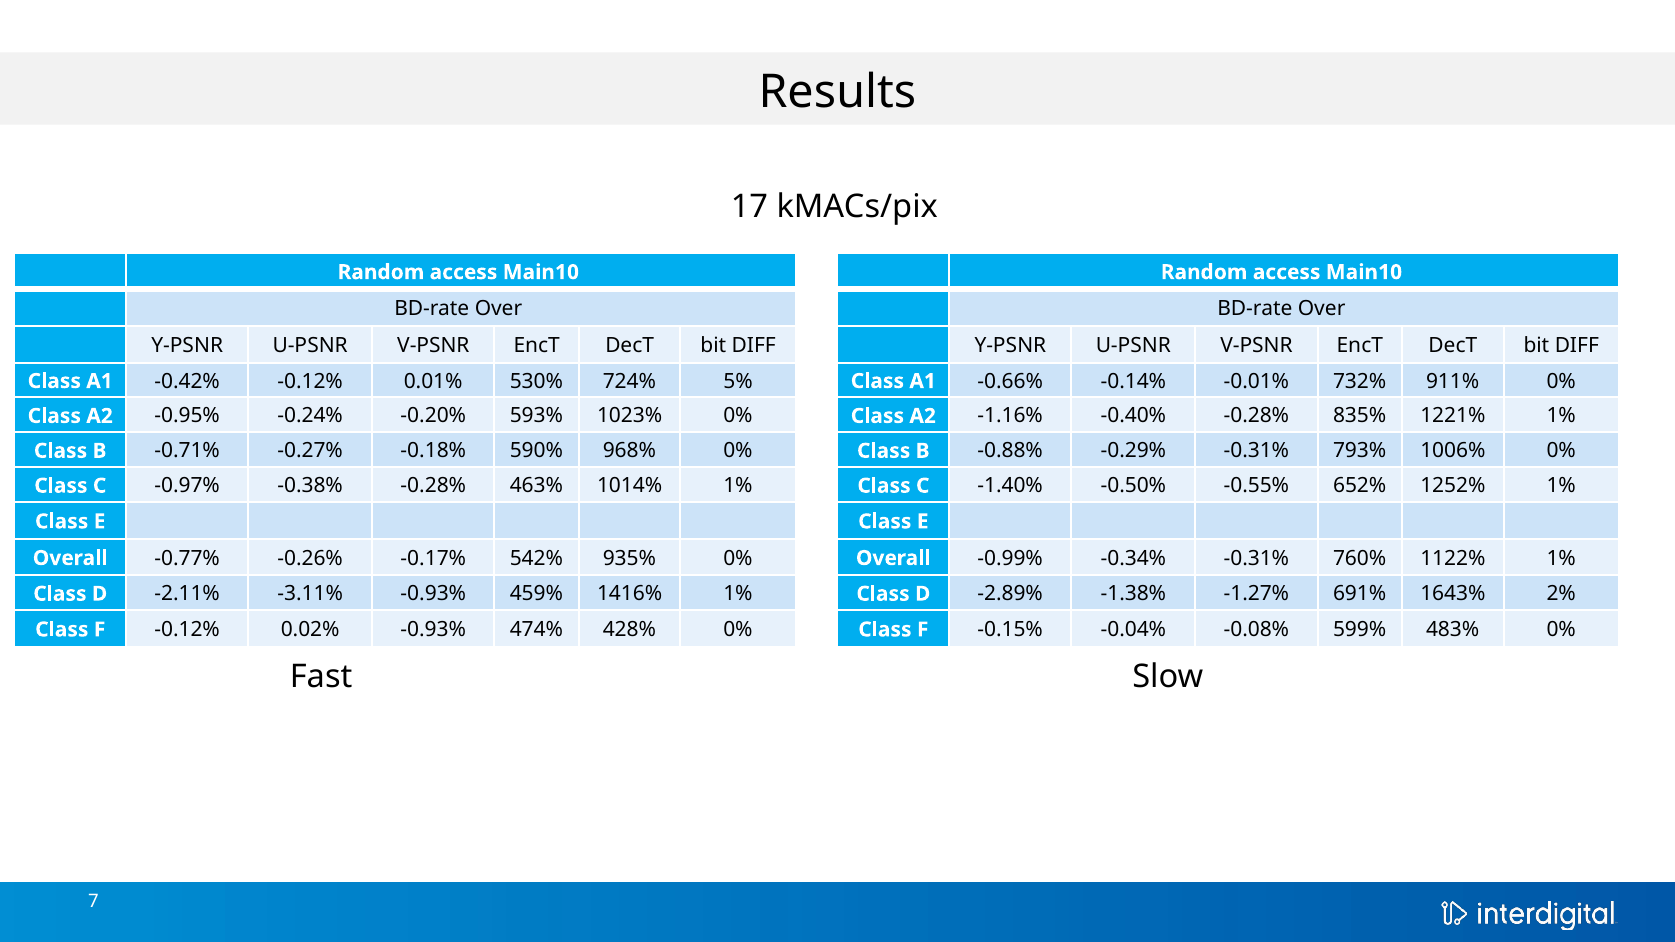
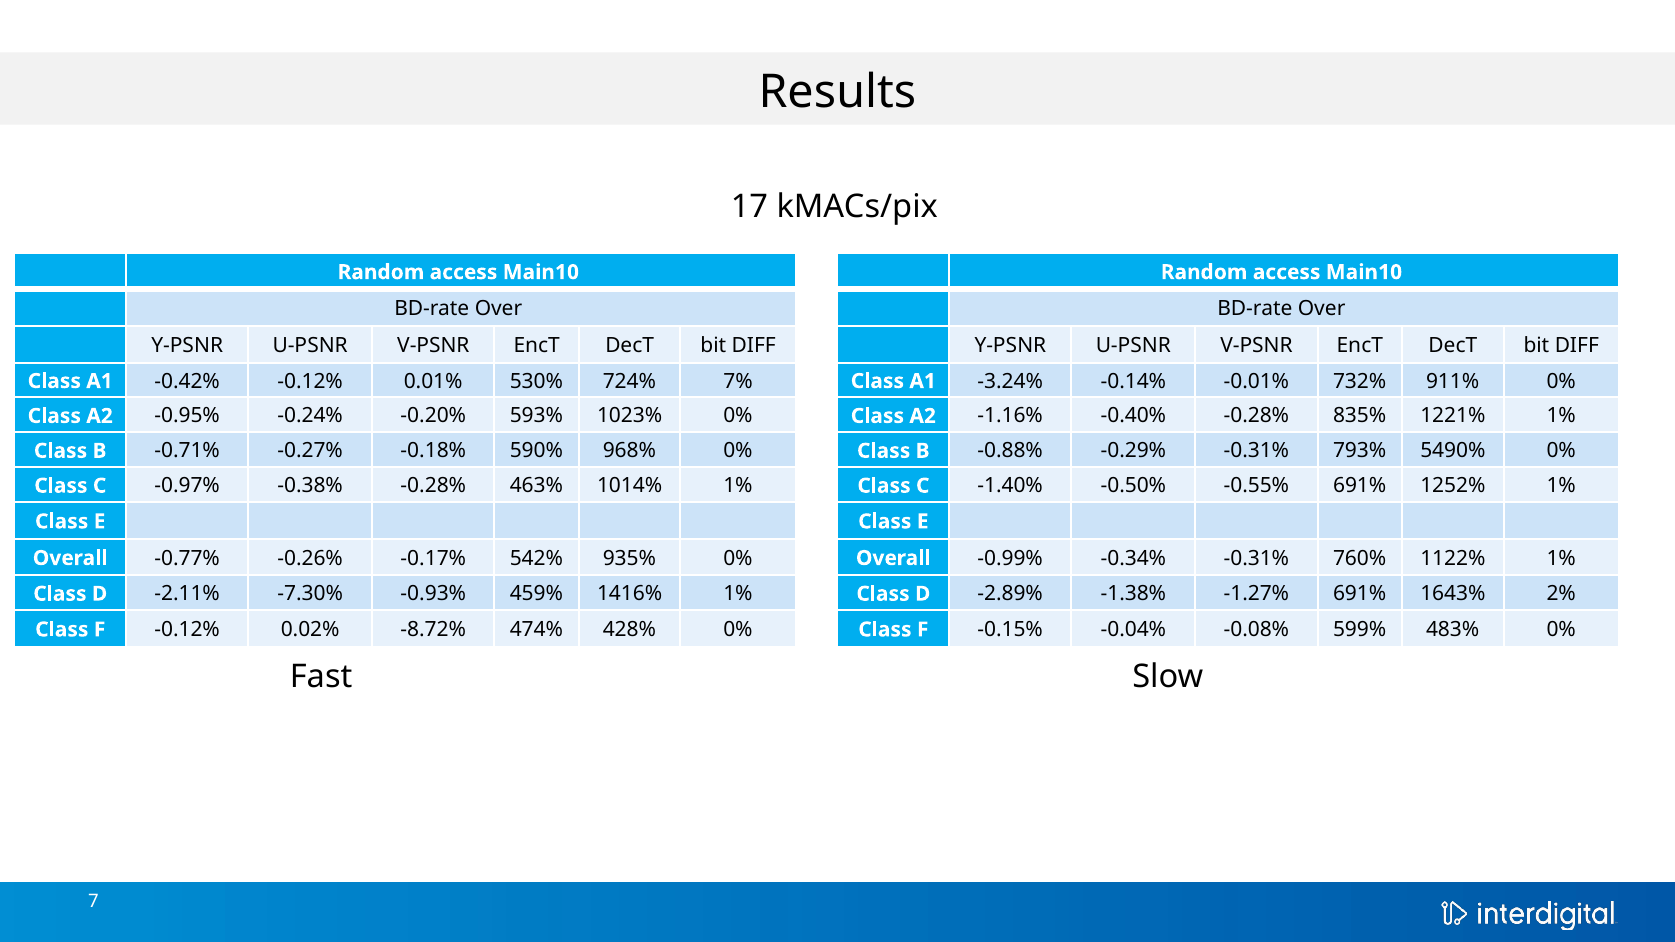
5%: 5% -> 7%
-0.66%: -0.66% -> -3.24%
1006%: 1006% -> 5490%
-0.55% 652%: 652% -> 691%
-3.11%: -3.11% -> -7.30%
0.02% -0.93%: -0.93% -> -8.72%
